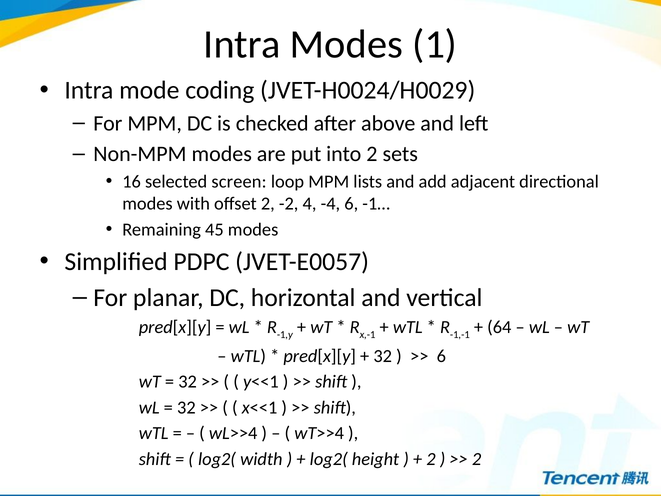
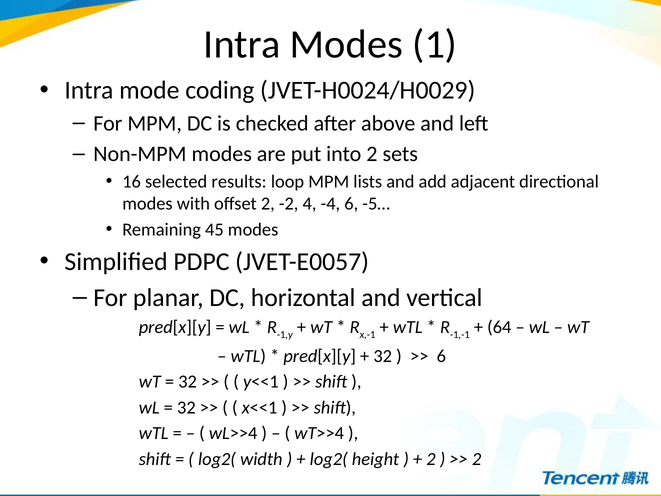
screen: screen -> results
-1…: -1… -> -5…
